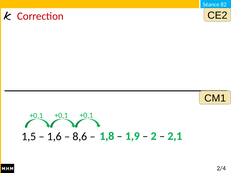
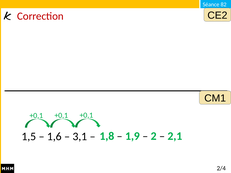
8,6: 8,6 -> 3,1
